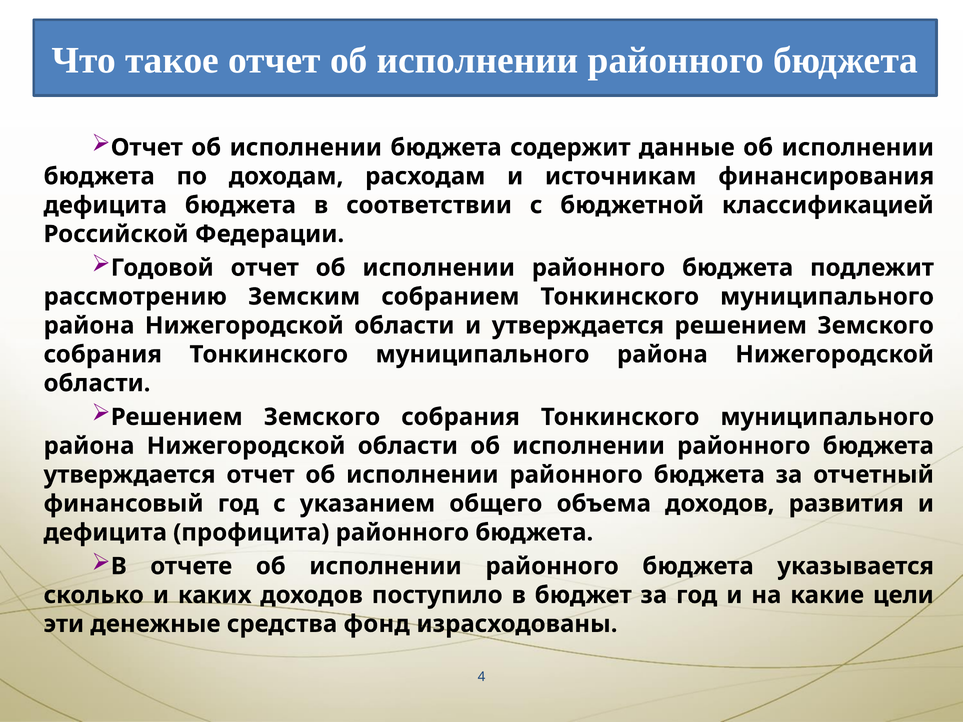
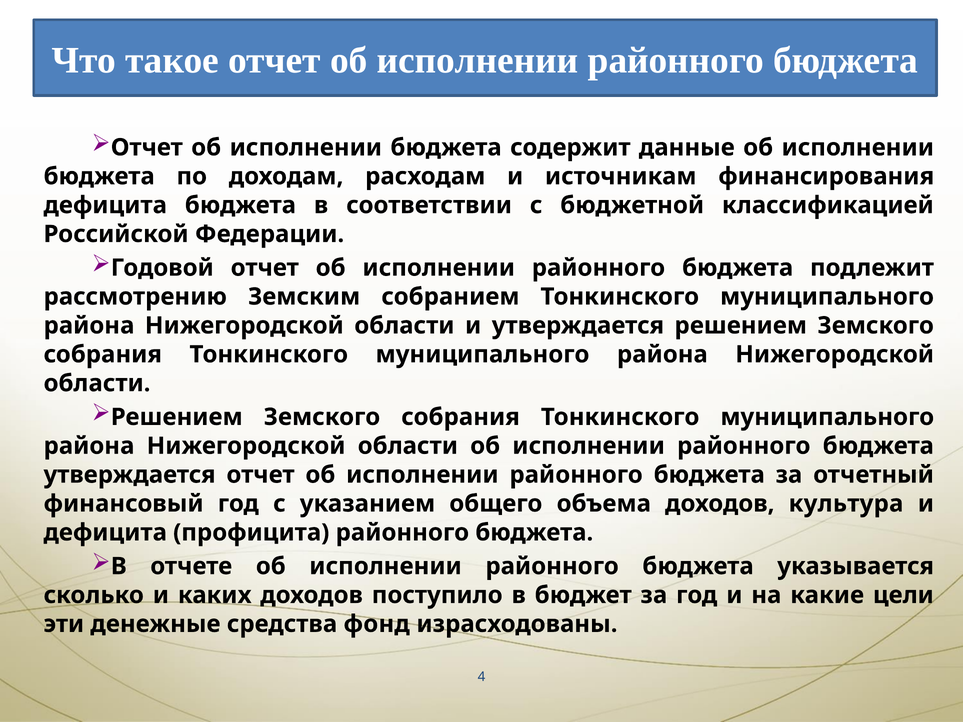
развития: развития -> культура
